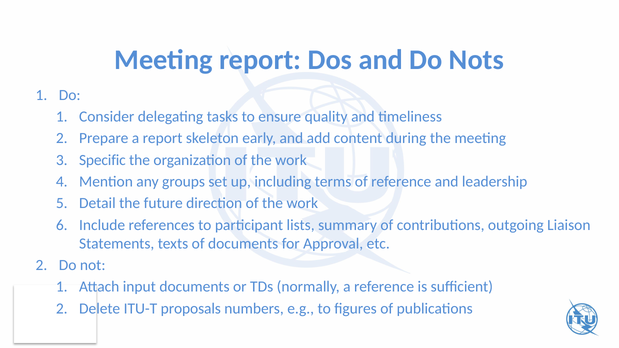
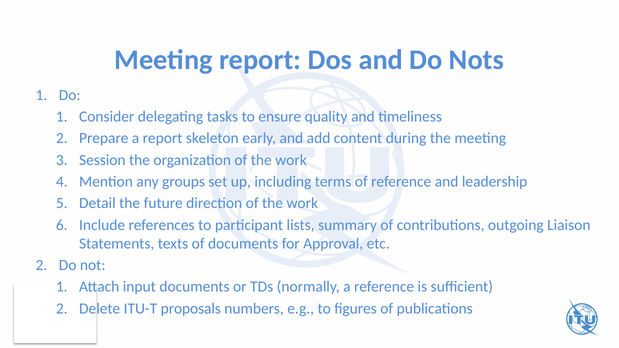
Specific: Specific -> Session
